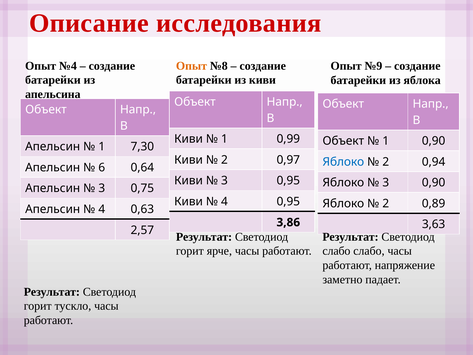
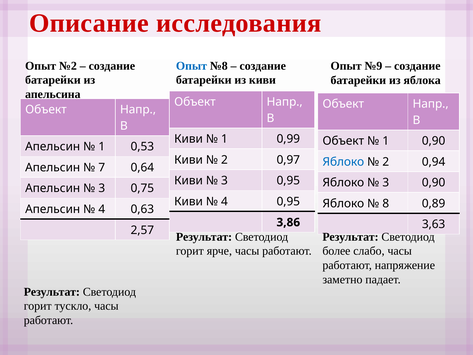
№4: №4 -> №2
Опыт at (191, 66) colour: orange -> blue
7,30: 7,30 -> 0,53
6: 6 -> 7
2 at (386, 203): 2 -> 8
слабо at (336, 251): слабо -> более
